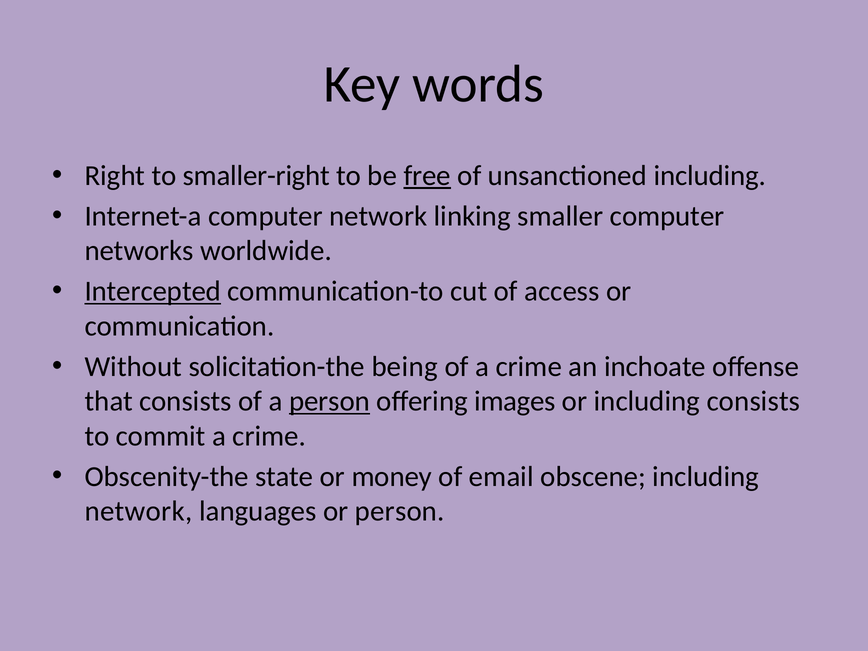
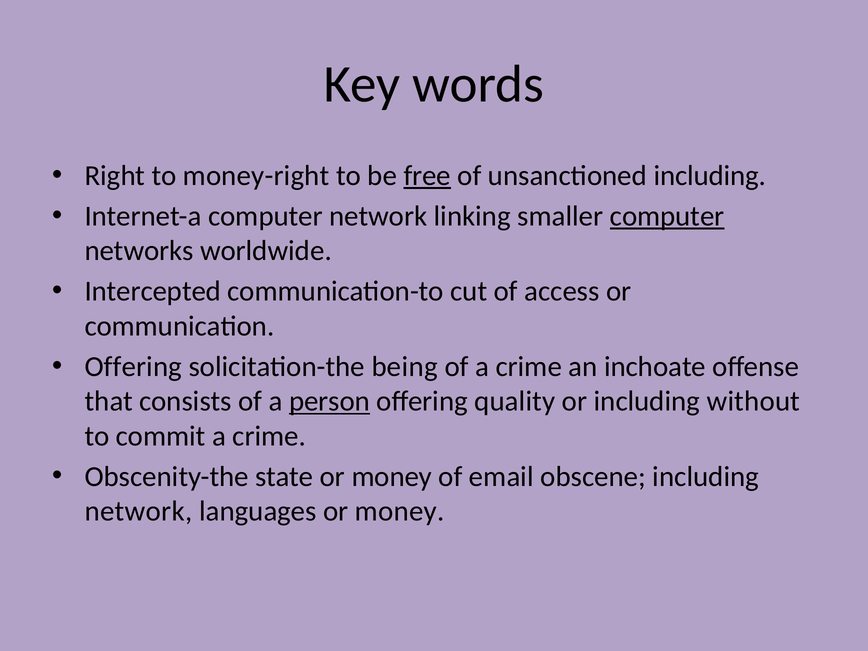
smaller-right: smaller-right -> money-right
computer at (667, 216) underline: none -> present
Intercepted underline: present -> none
Without at (133, 367): Without -> Offering
images: images -> quality
including consists: consists -> without
languages or person: person -> money
